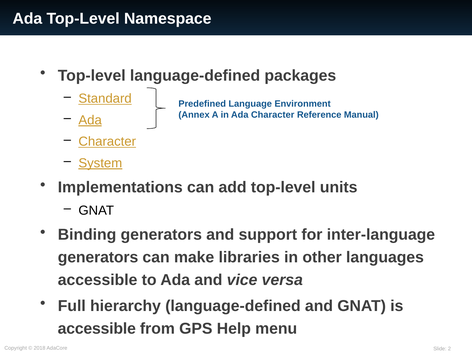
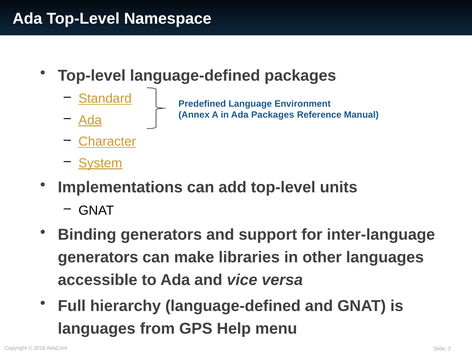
Ada Character: Character -> Packages
accessible at (97, 329): accessible -> languages
